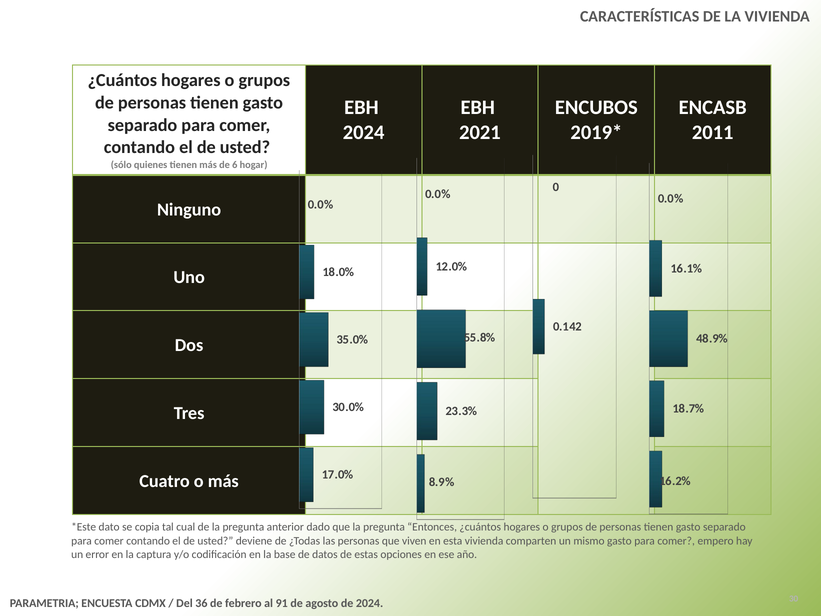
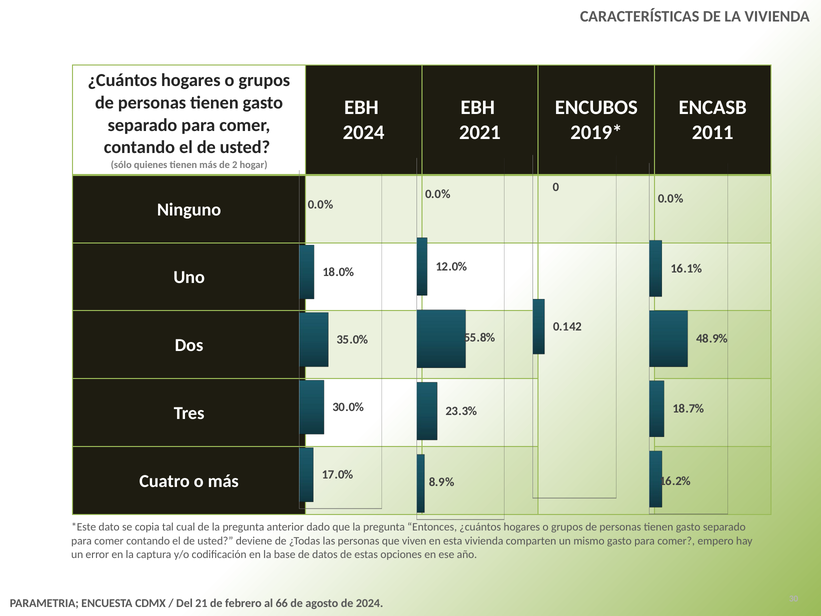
6: 6 -> 2
36: 36 -> 21
91: 91 -> 66
